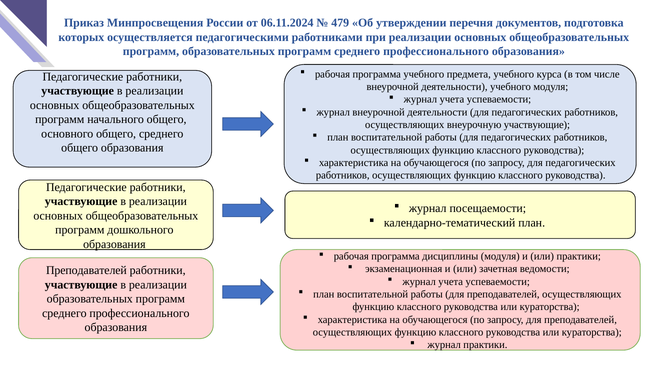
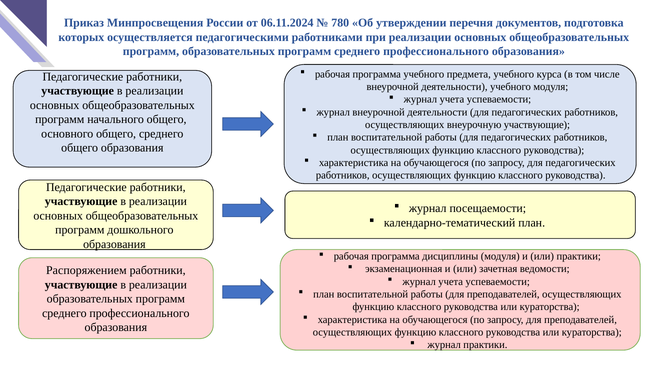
479: 479 -> 780
Преподавателей at (86, 270): Преподавателей -> Распоряжением
